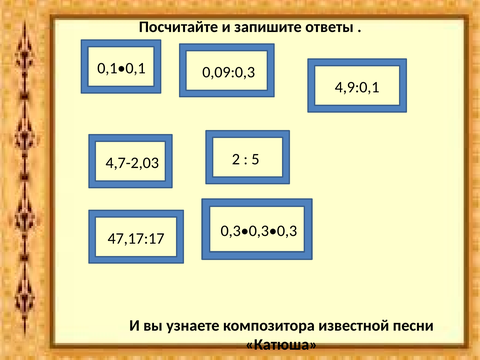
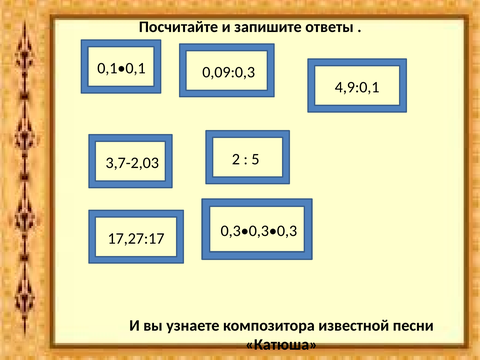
4,7-2,03: 4,7-2,03 -> 3,7-2,03
47,17:17: 47,17:17 -> 17,27:17
